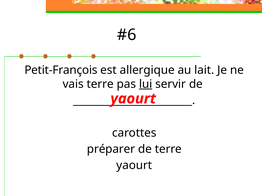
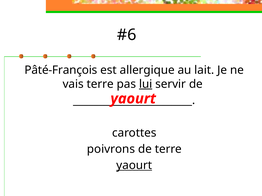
Petit-François: Petit-François -> Pâté-François
préparer: préparer -> poivrons
yaourt at (134, 166) underline: none -> present
